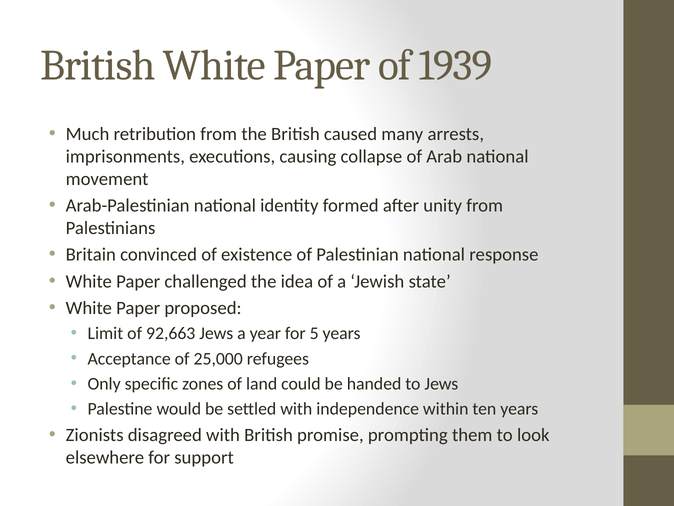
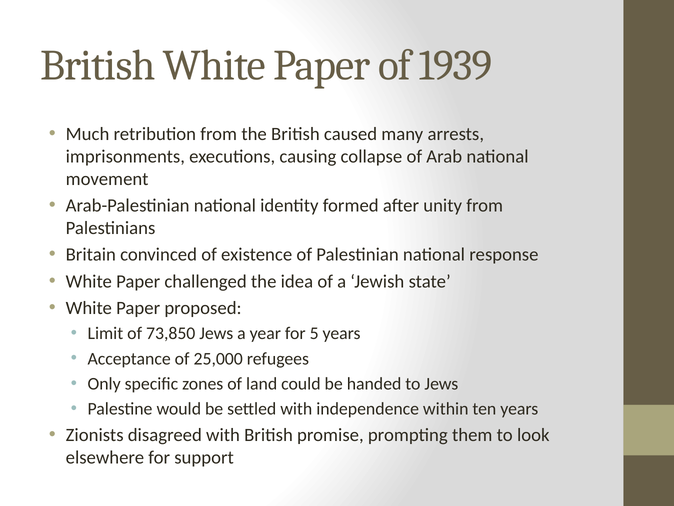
92,663: 92,663 -> 73,850
